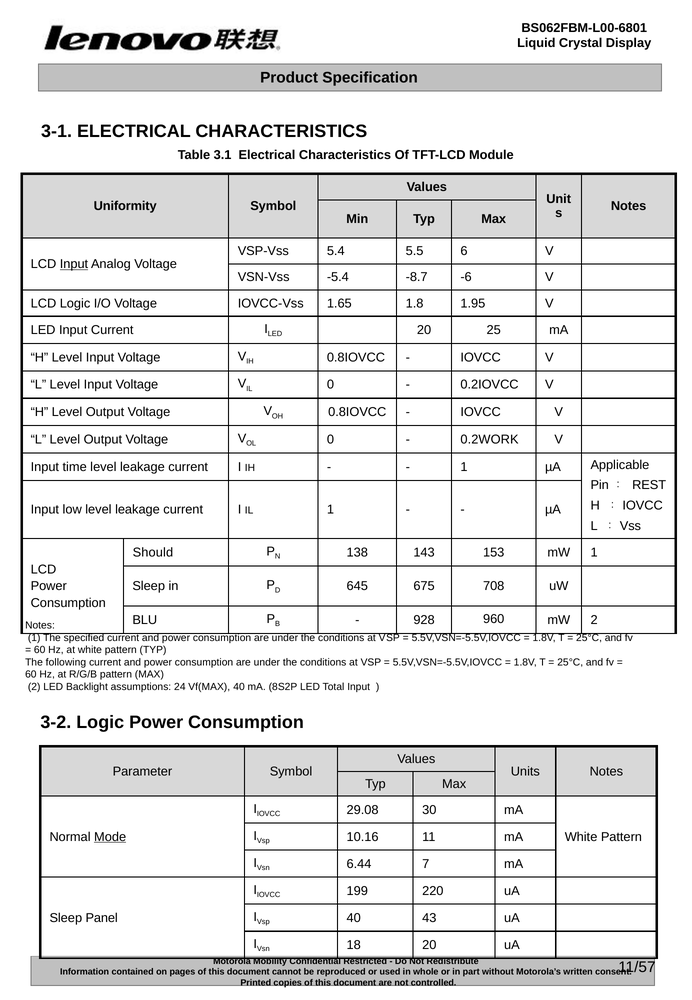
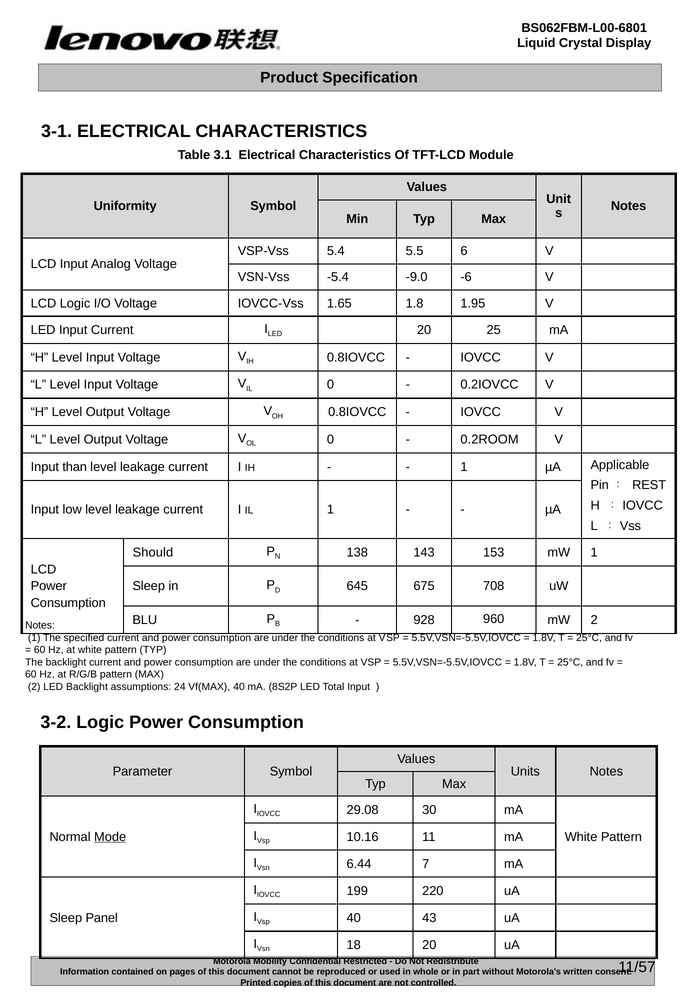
Input at (74, 264) underline: present -> none
-8.7: -8.7 -> -9.0
0.2WORK: 0.2WORK -> 0.2ROOM
time: time -> than
The following: following -> backlight
